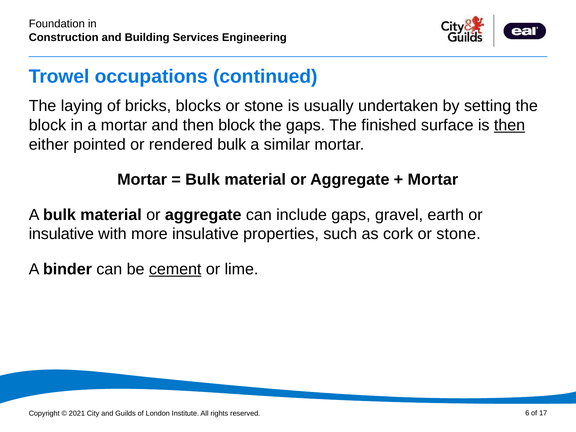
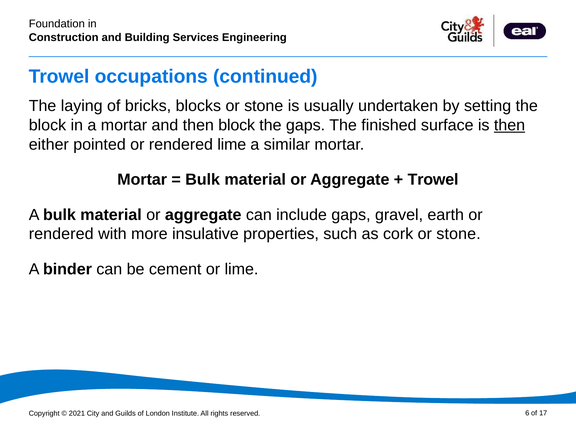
rendered bulk: bulk -> lime
Mortar at (433, 180): Mortar -> Trowel
insulative at (61, 234): insulative -> rendered
cement underline: present -> none
